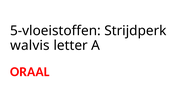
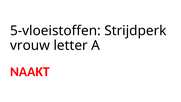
walvis: walvis -> vrouw
ORAAL: ORAAL -> NAAKT
